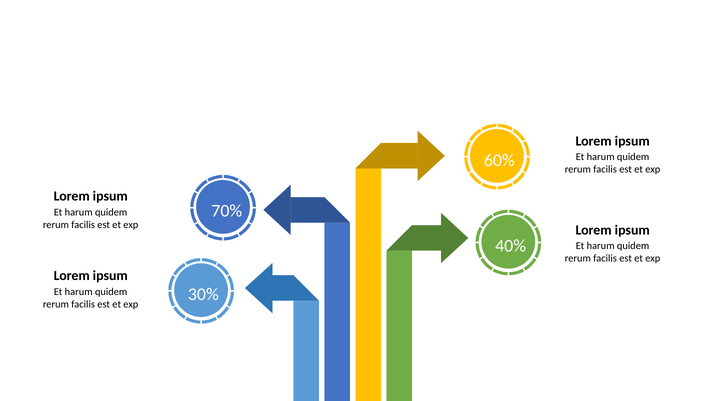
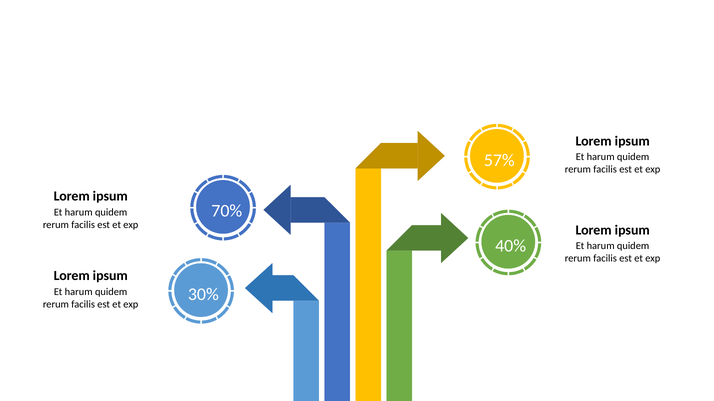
60%: 60% -> 57%
